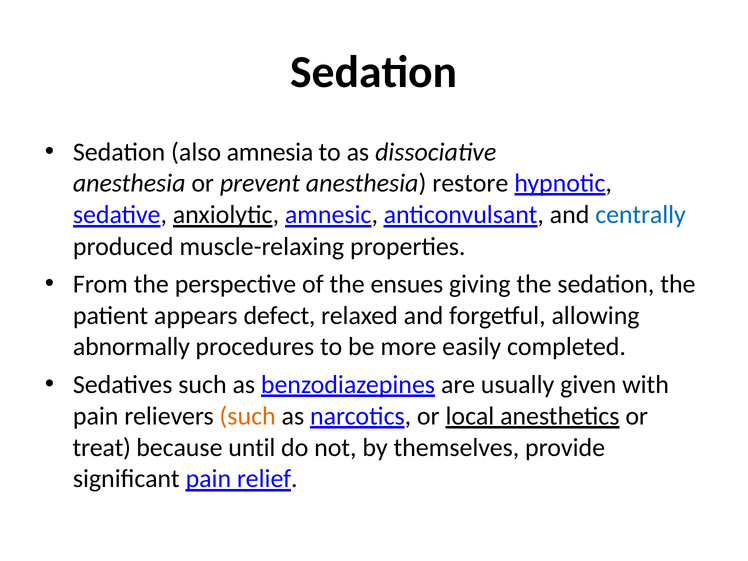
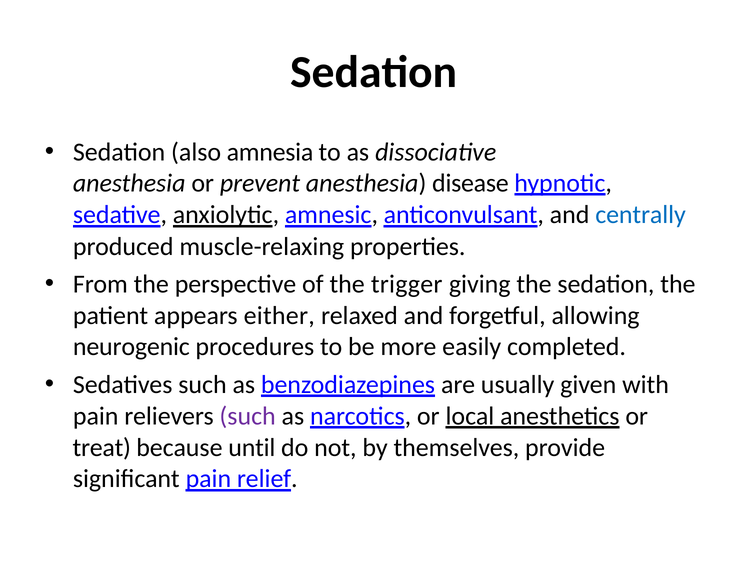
restore: restore -> disease
ensues: ensues -> trigger
defect: defect -> either
abnormally: abnormally -> neurogenic
such at (248, 416) colour: orange -> purple
